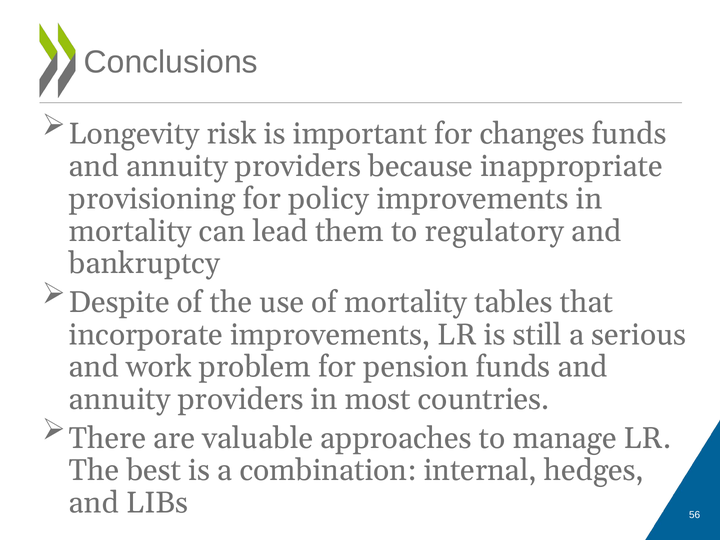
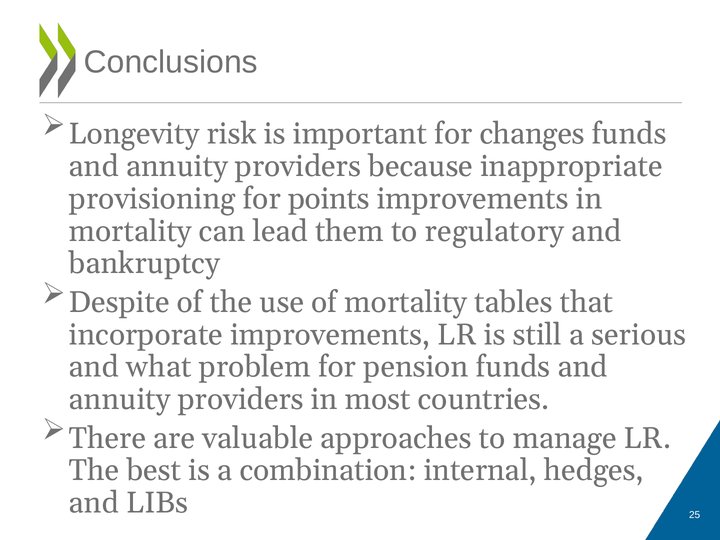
policy: policy -> points
work: work -> what
56: 56 -> 25
